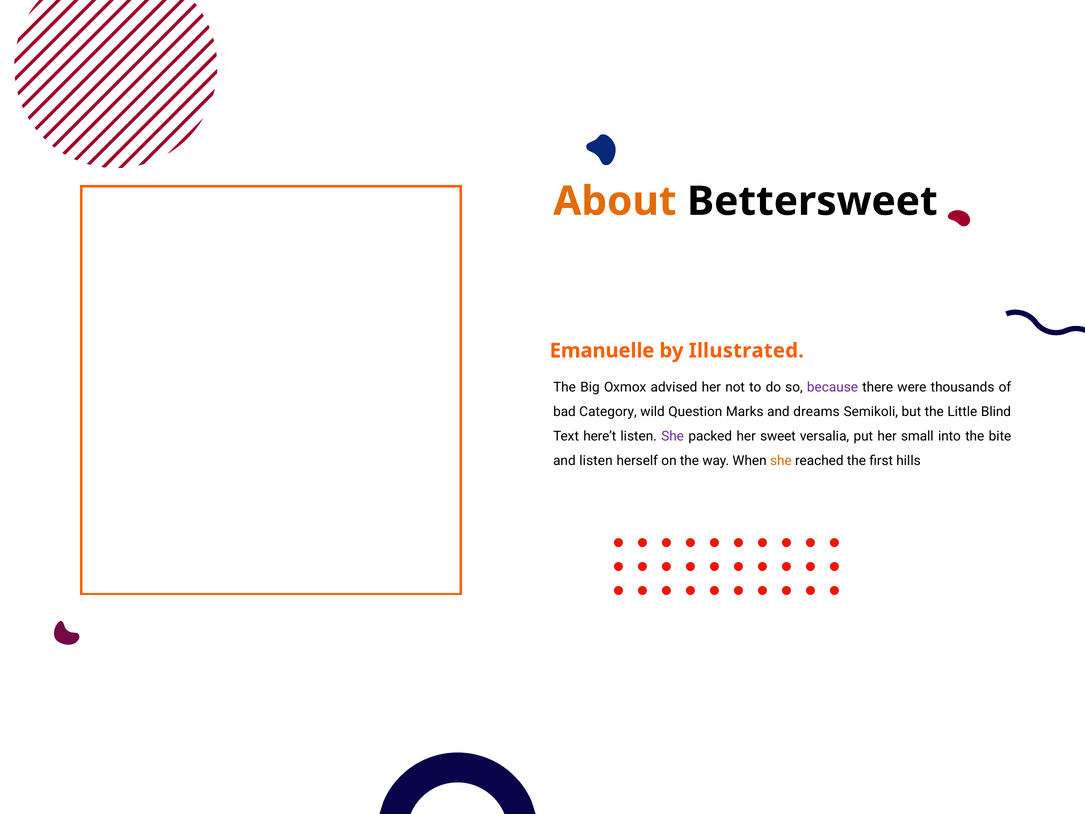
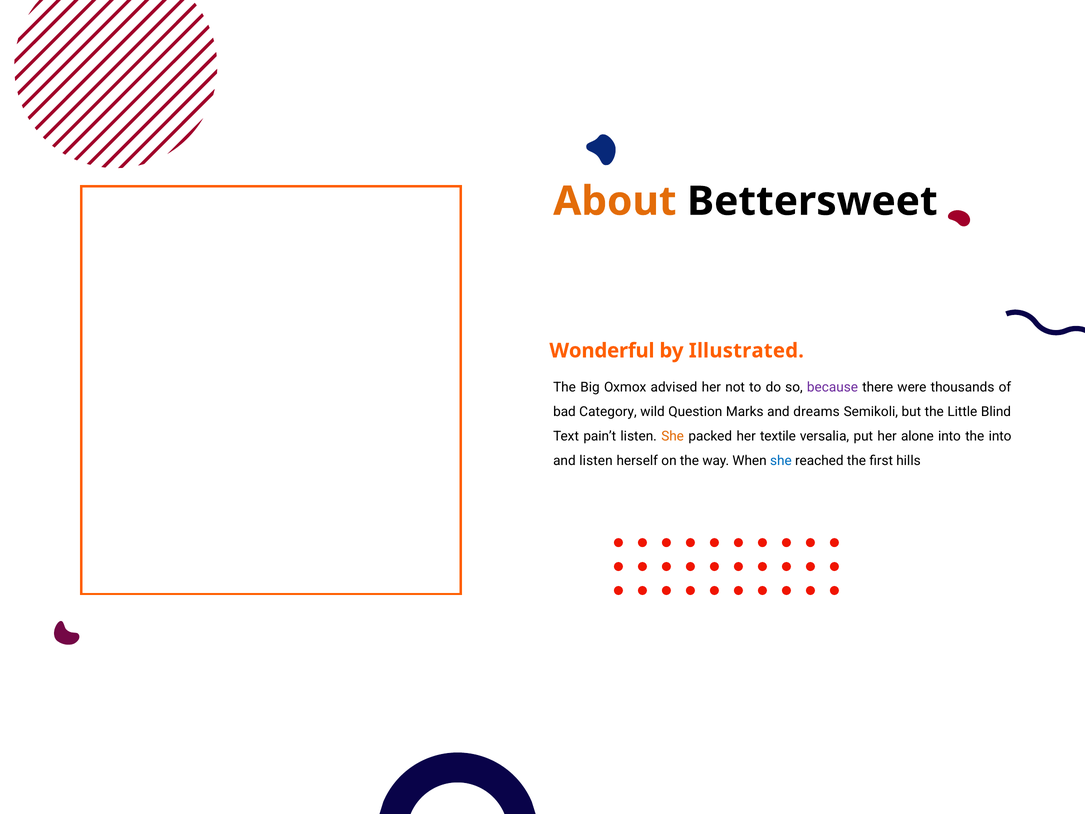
Emanuelle: Emanuelle -> Wonderful
here’t: here’t -> pain’t
She at (673, 436) colour: purple -> orange
sweet: sweet -> textile
small: small -> alone
the bite: bite -> into
she at (781, 460) colour: orange -> blue
